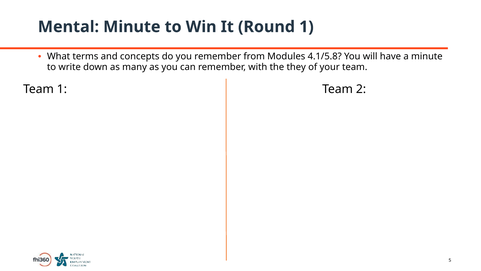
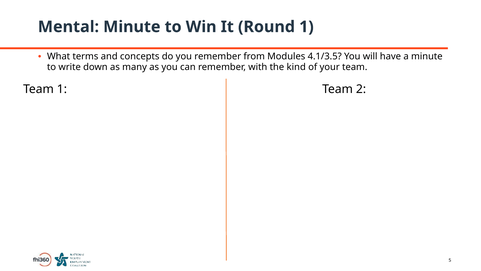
4.1/5.8: 4.1/5.8 -> 4.1/3.5
they: they -> kind
